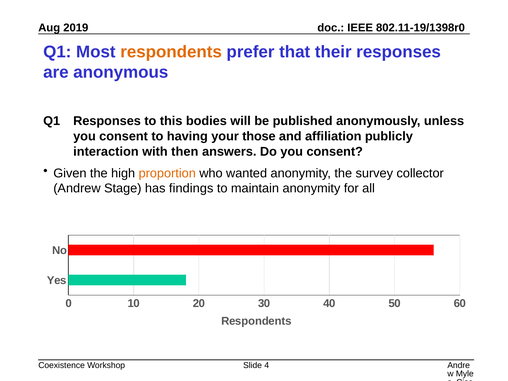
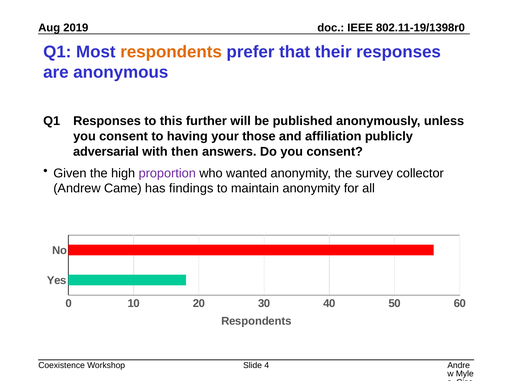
bodies: bodies -> further
interaction: interaction -> adversarial
proportion colour: orange -> purple
Stage: Stage -> Came
